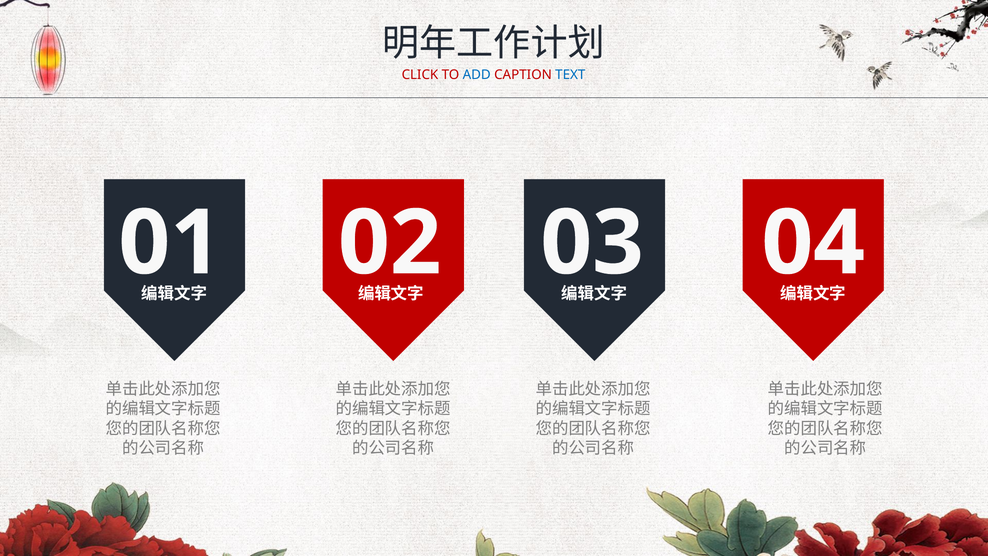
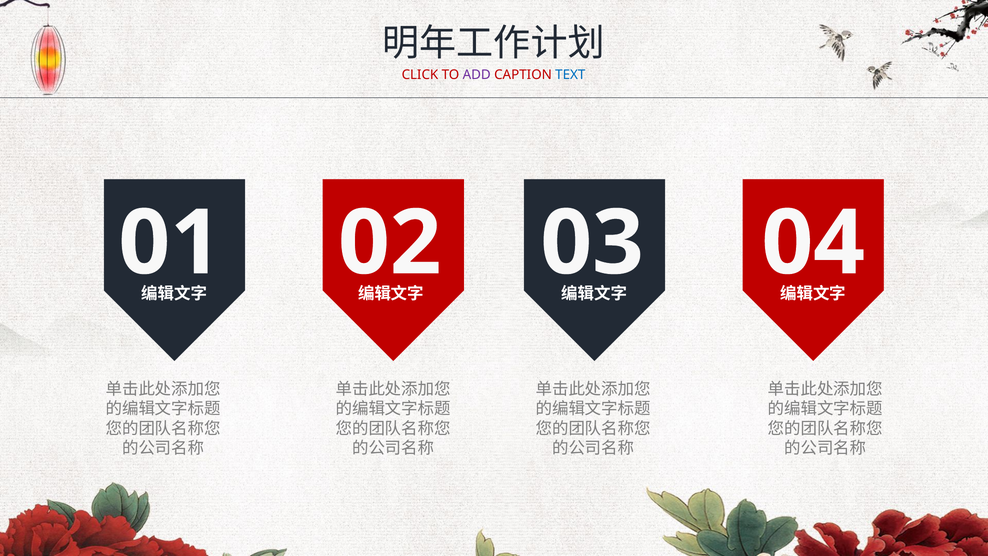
ADD colour: blue -> purple
